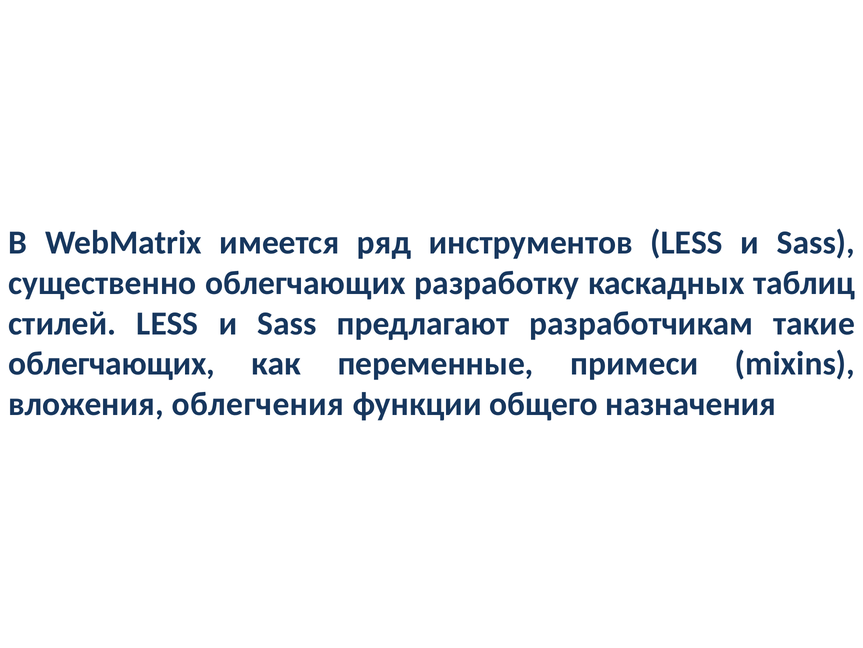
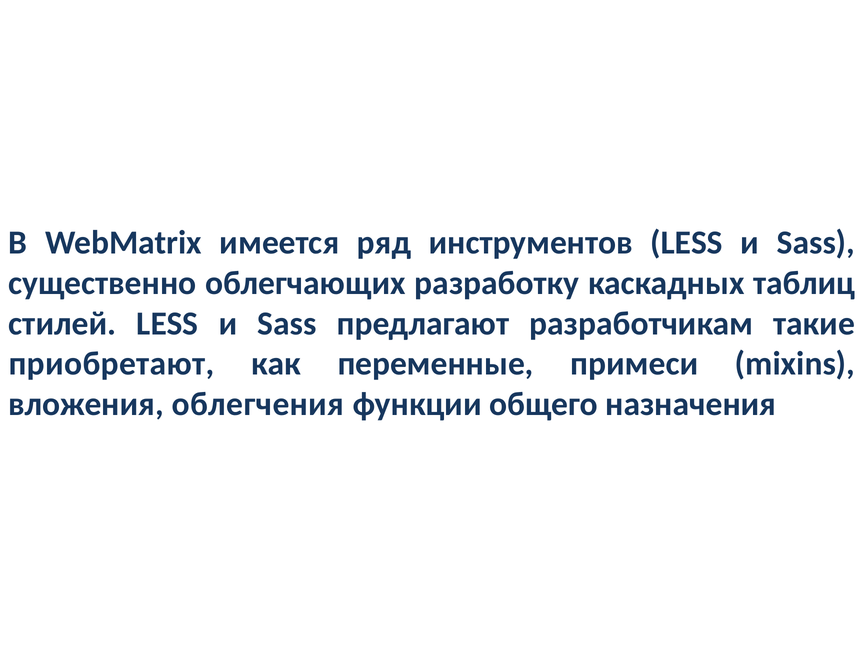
облегчающих at (112, 363): облегчающих -> приобретают
